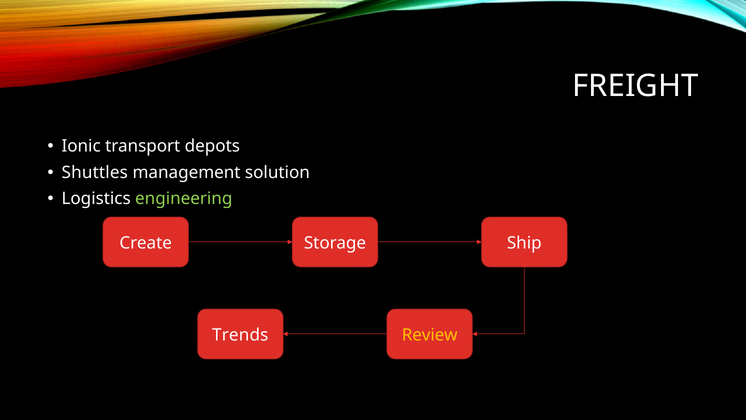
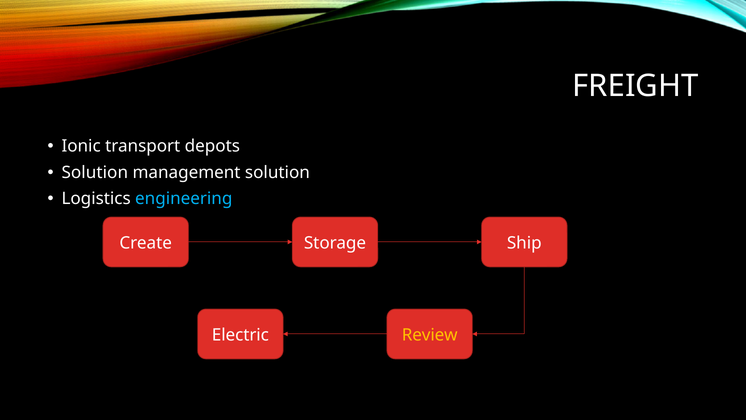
Shuttles at (95, 172): Shuttles -> Solution
engineering colour: light green -> light blue
Trends: Trends -> Electric
